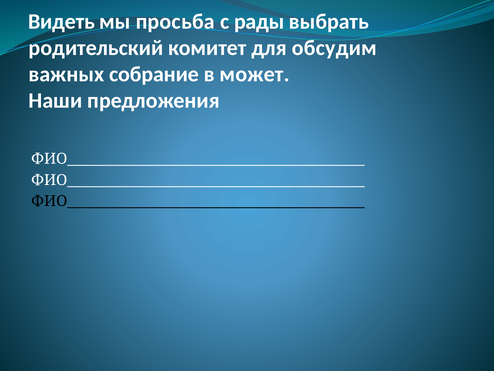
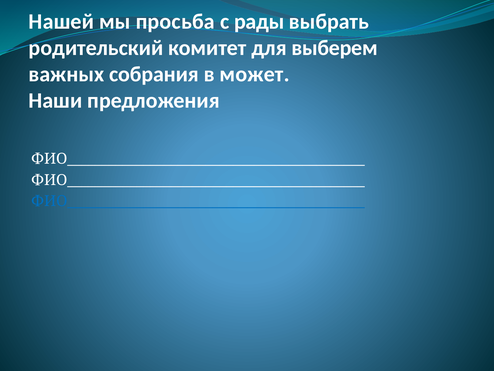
Видеть: Видеть -> Нашей
обсудим: обсудим -> выберем
собрание: собрание -> собрания
ФИО___________________________________________ at (198, 201) colour: black -> blue
